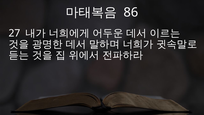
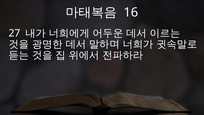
86: 86 -> 16
